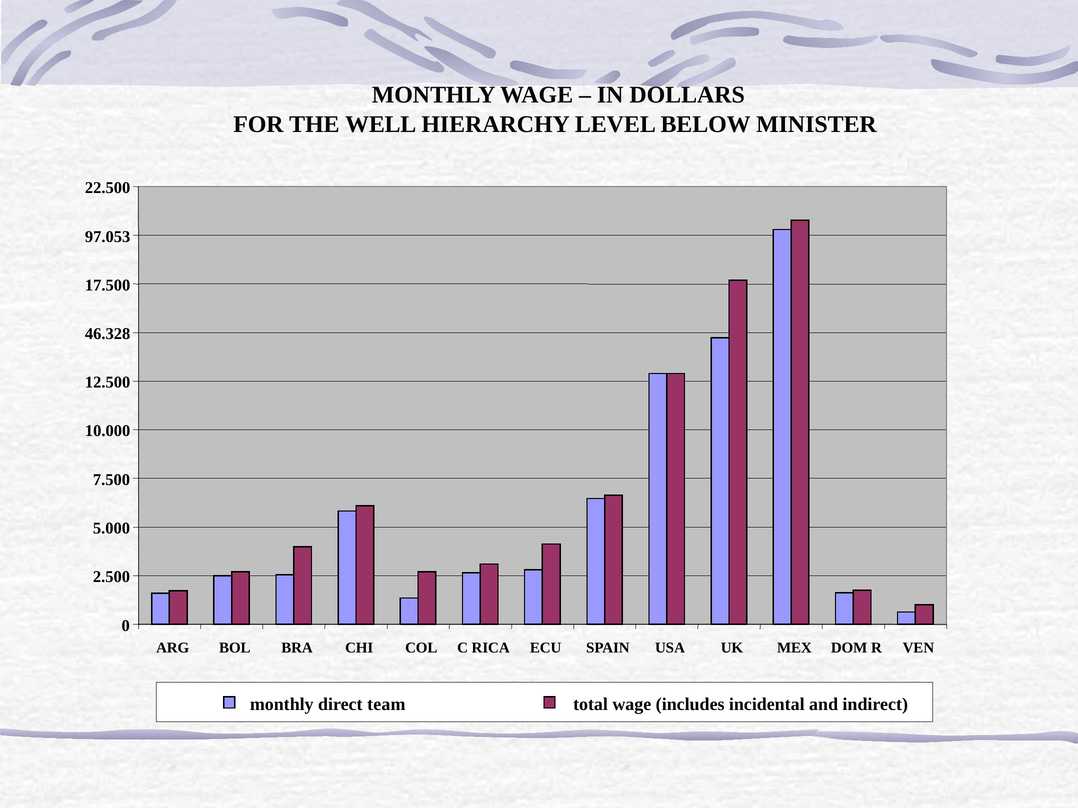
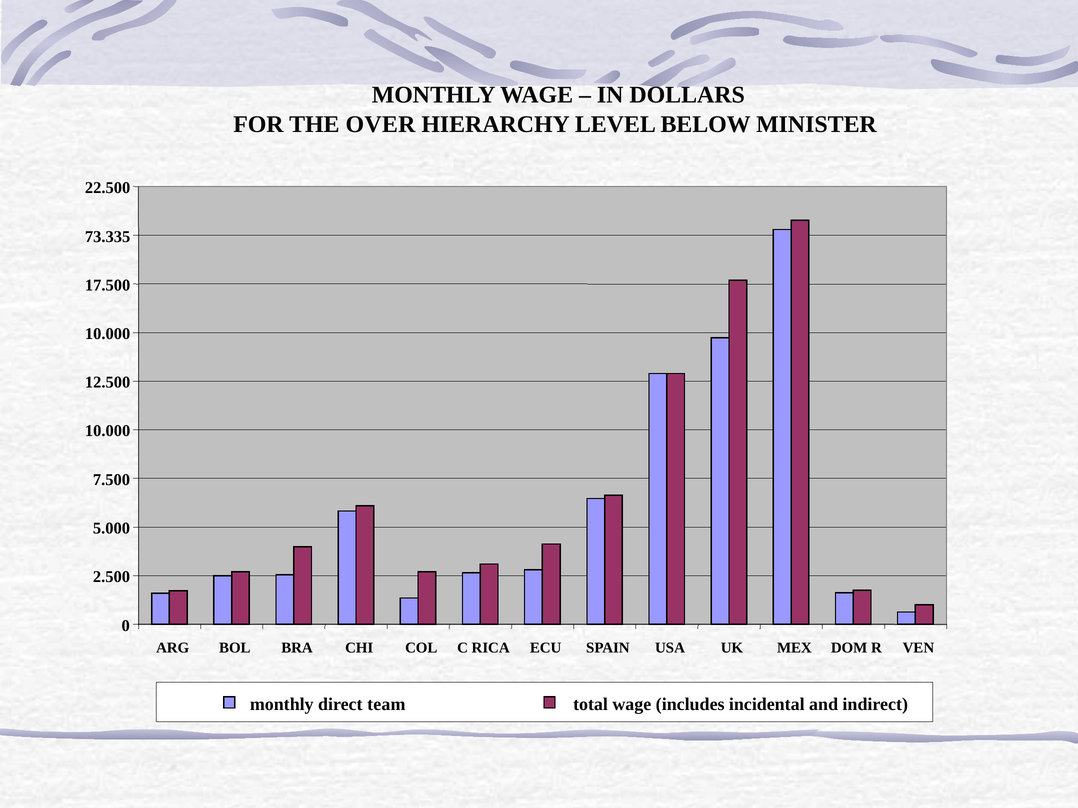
WELL: WELL -> OVER
97.053: 97.053 -> 73.335
46.328 at (108, 334): 46.328 -> 10.000
